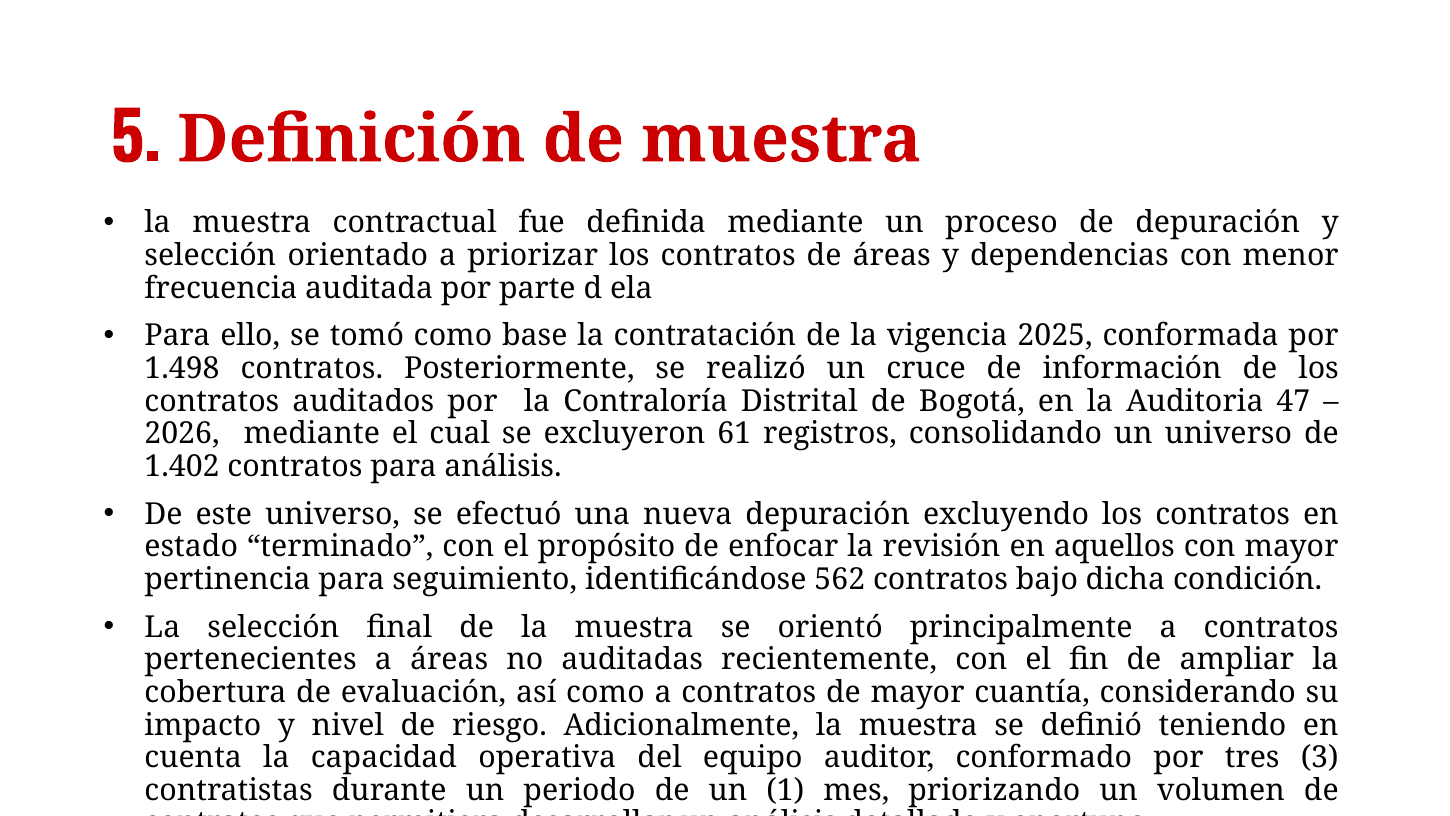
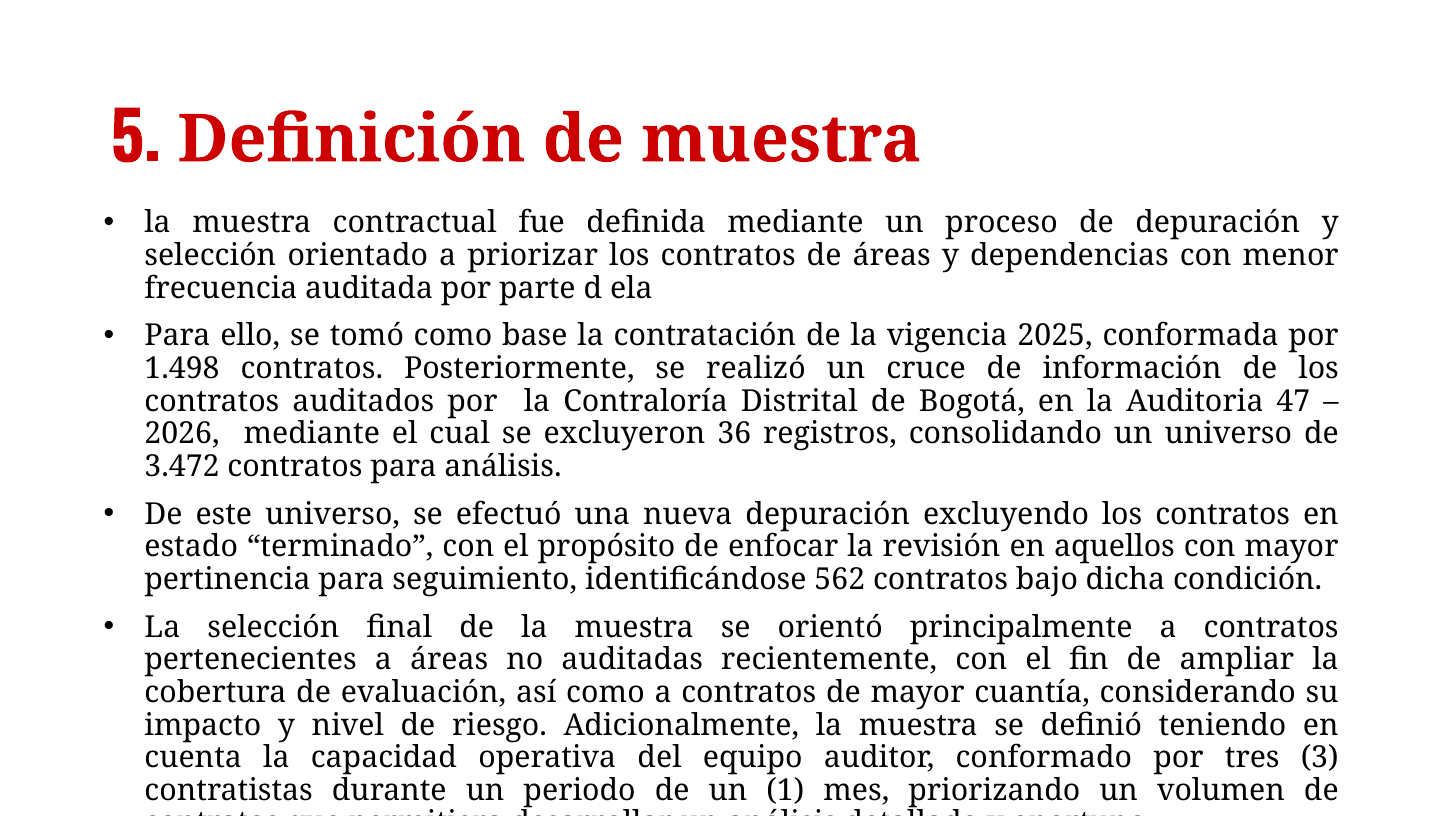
61: 61 -> 36
1.402: 1.402 -> 3.472
